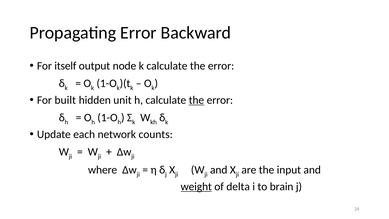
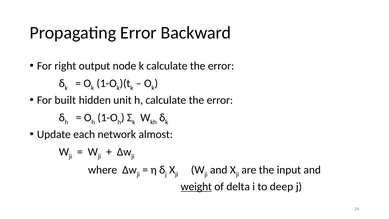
itself: itself -> right
the at (196, 100) underline: present -> none
counts: counts -> almost
brain: brain -> deep
